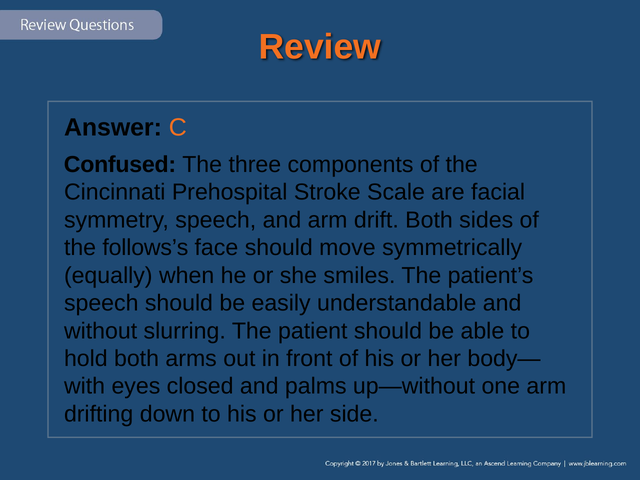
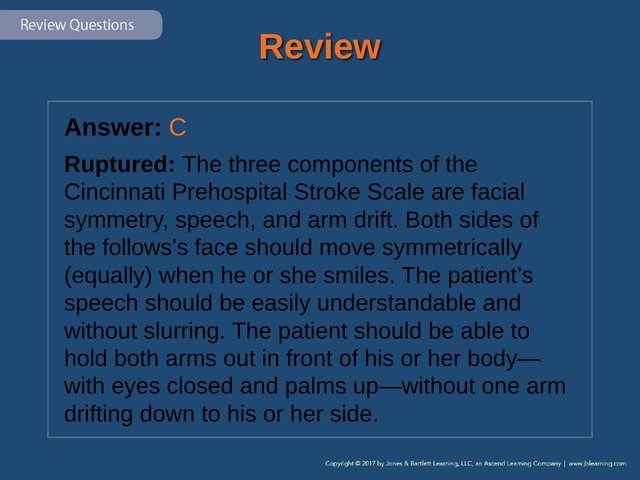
Confused: Confused -> Ruptured
